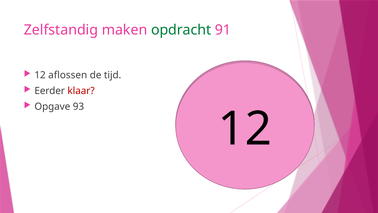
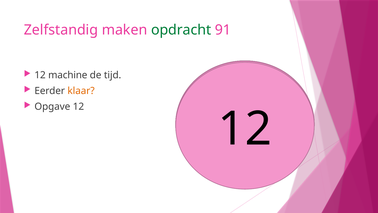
aflossen: aflossen -> machine
klaar colour: red -> orange
Opgave 93: 93 -> 12
